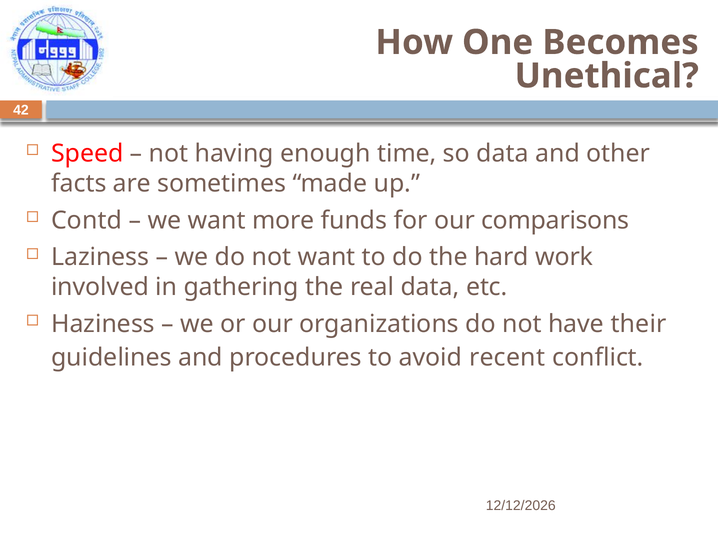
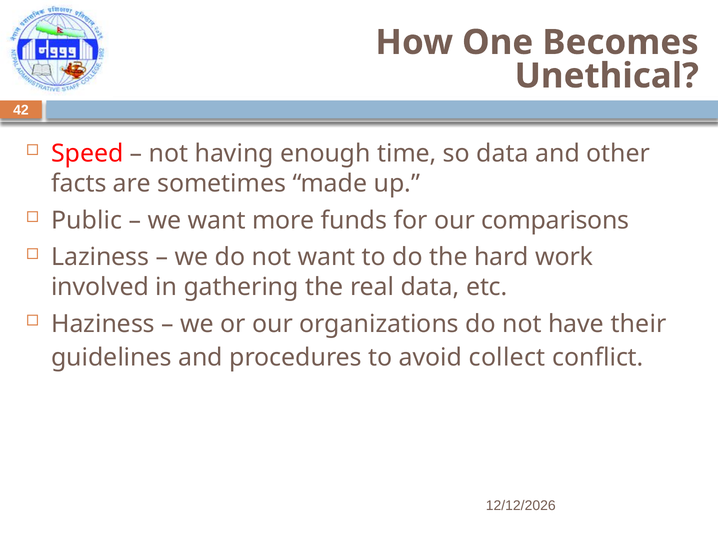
Contd: Contd -> Public
recent: recent -> collect
